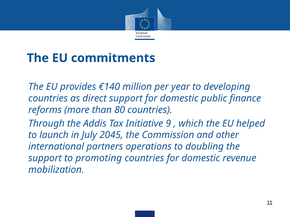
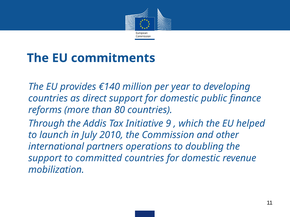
2045: 2045 -> 2010
promoting: promoting -> committed
